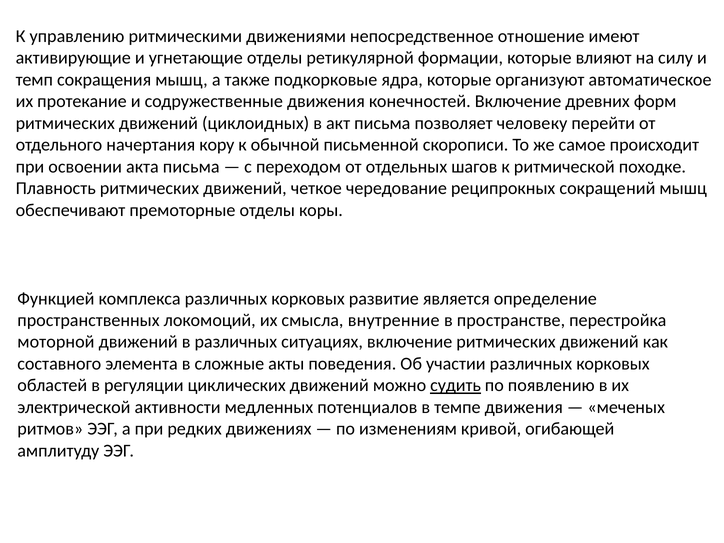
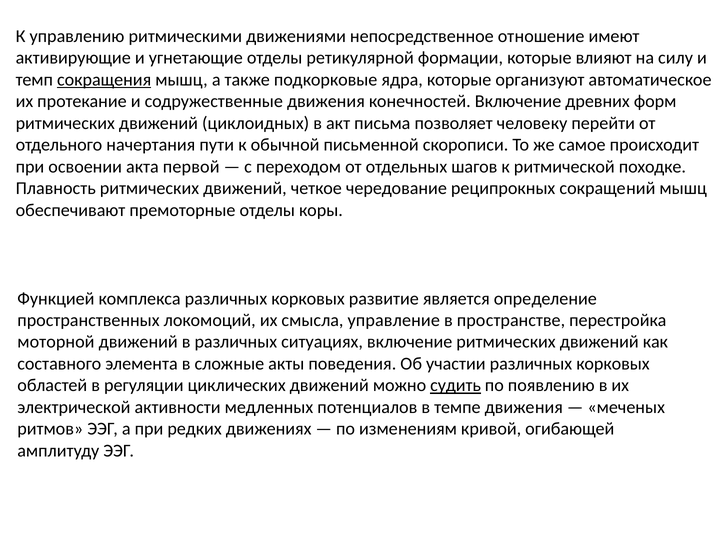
сокращения underline: none -> present
кору: кору -> пути
акта письма: письма -> первой
внутренние: внутренние -> управление
